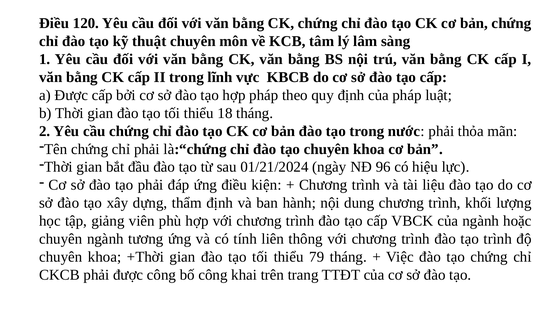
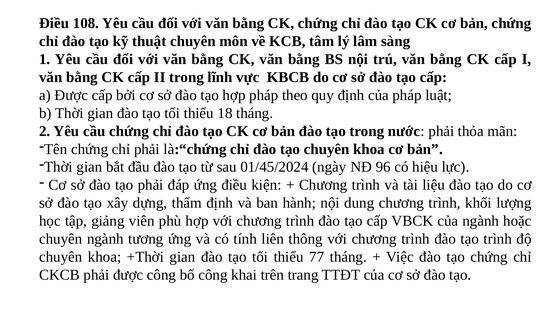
120: 120 -> 108
01/21/2024: 01/21/2024 -> 01/45/2024
79: 79 -> 77
